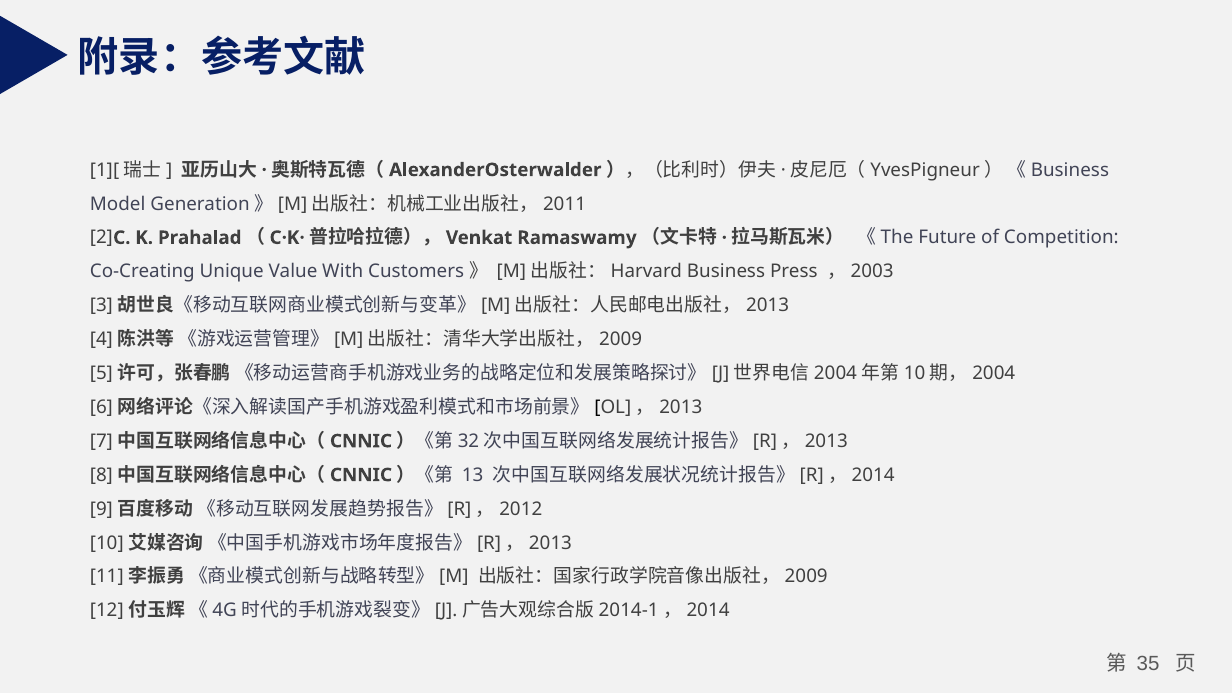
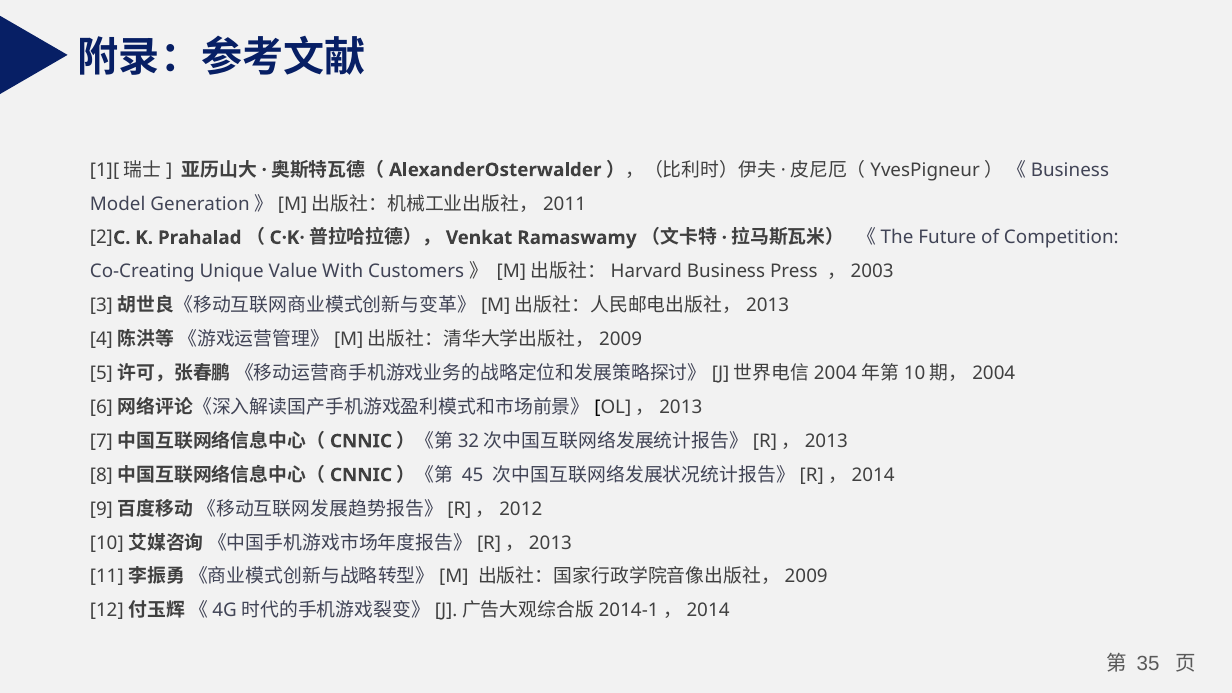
13: 13 -> 45
